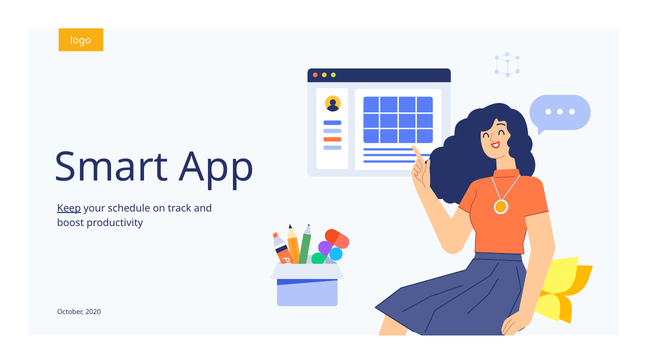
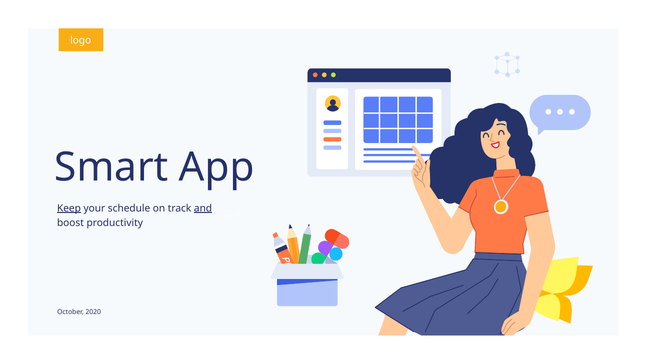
and underline: none -> present
